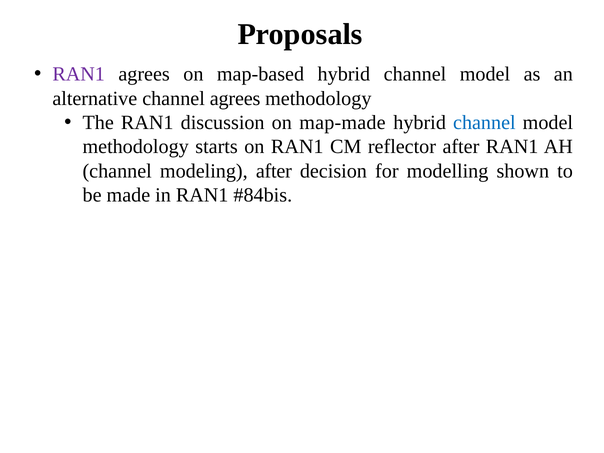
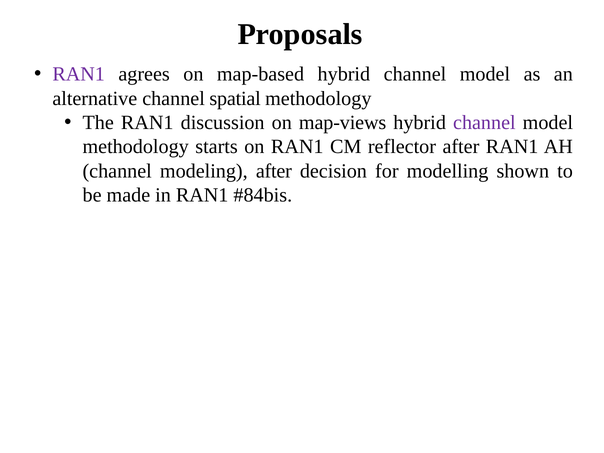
channel agrees: agrees -> spatial
map-made: map-made -> map-views
channel at (484, 123) colour: blue -> purple
